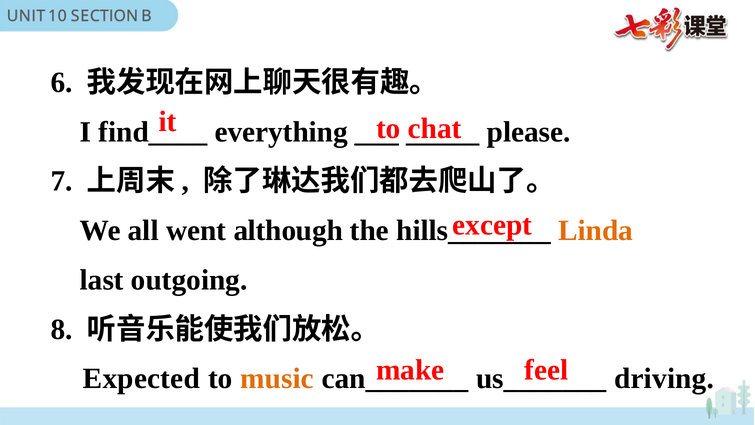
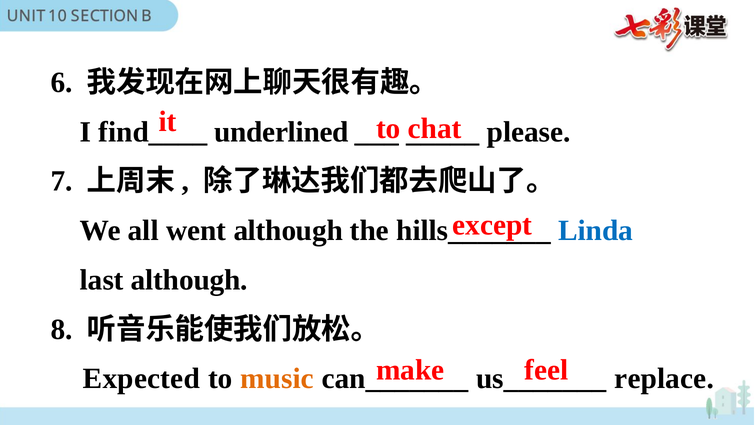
everything: everything -> underlined
Linda colour: orange -> blue
last outgoing: outgoing -> although
driving: driving -> replace
